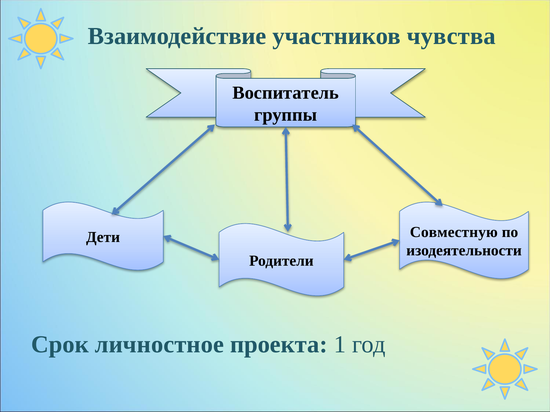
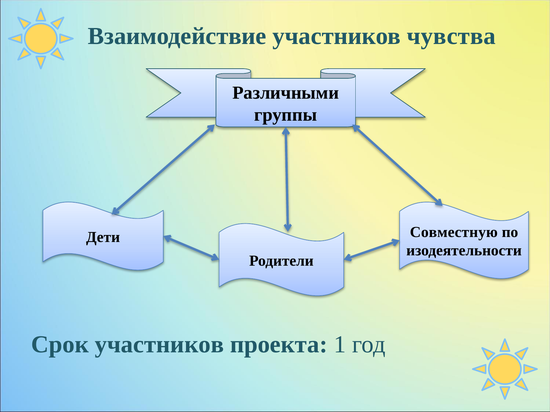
Воспитатель: Воспитатель -> Различными
Срок личностное: личностное -> участников
